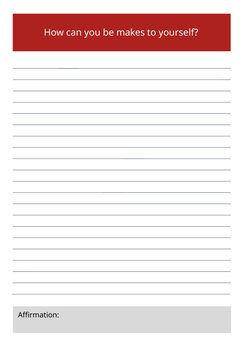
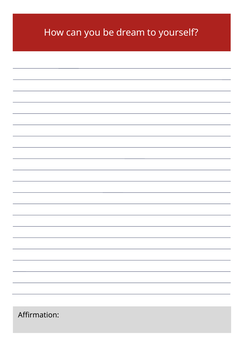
makes: makes -> dream
